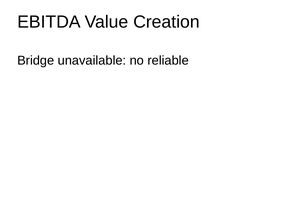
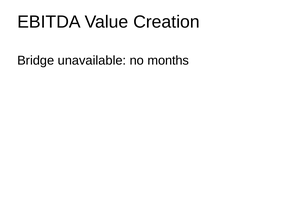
reliable: reliable -> months
